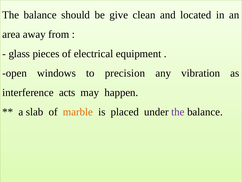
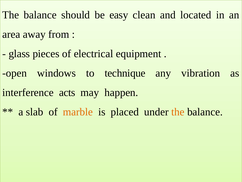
give: give -> easy
precision: precision -> technique
the at (178, 112) colour: purple -> orange
